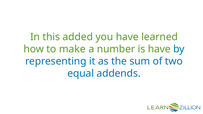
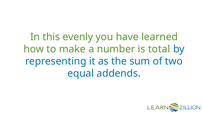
added: added -> evenly
is have: have -> total
